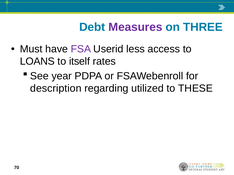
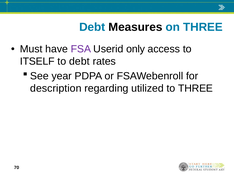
Measures colour: purple -> black
less: less -> only
LOANS: LOANS -> ITSELF
to itself: itself -> debt
to THESE: THESE -> THREE
